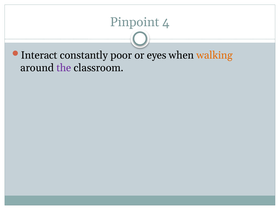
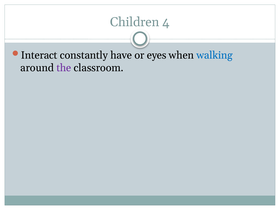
Pinpoint: Pinpoint -> Children
poor: poor -> have
walking colour: orange -> blue
